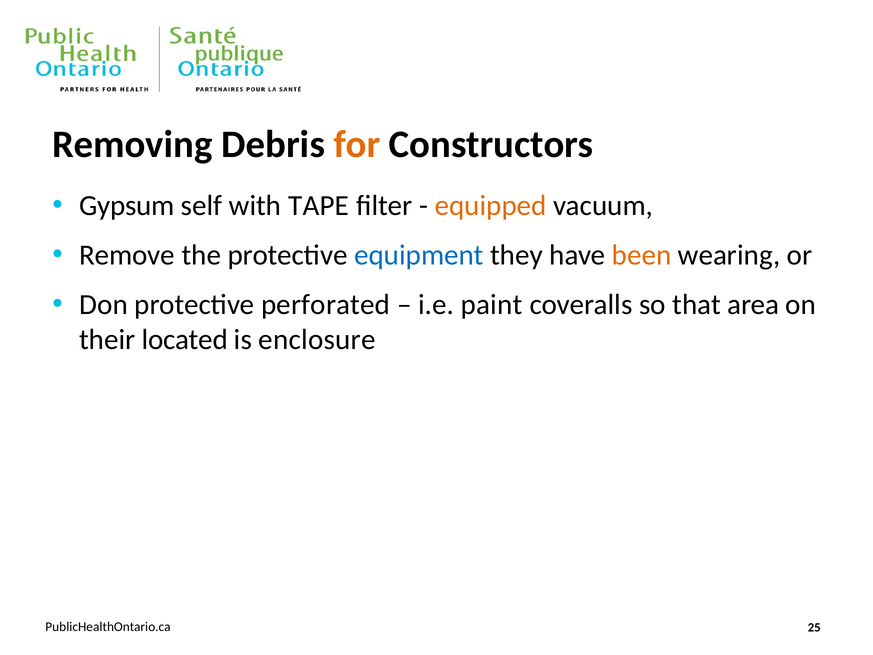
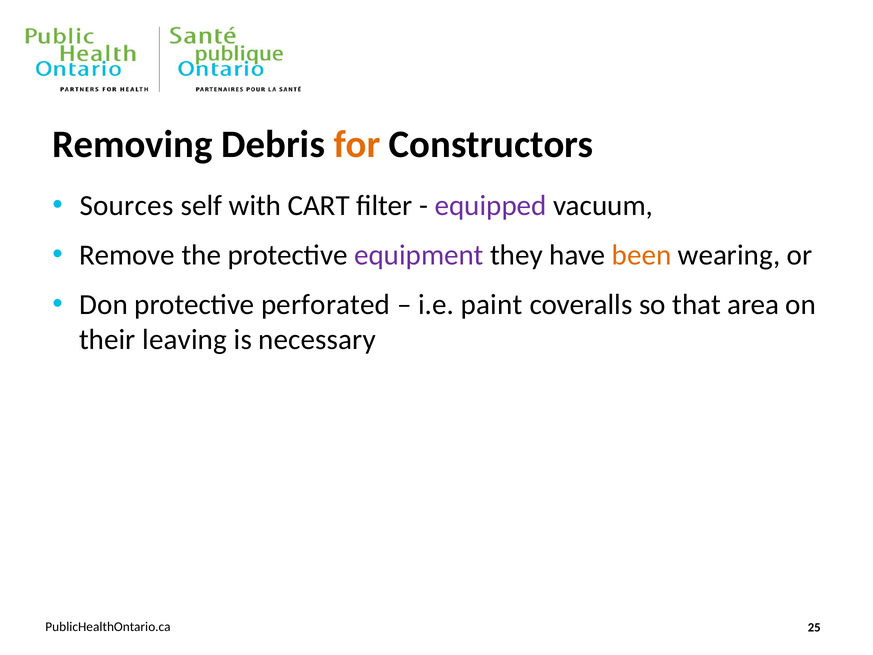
Gypsum: Gypsum -> Sources
TAPE: TAPE -> CART
equipped colour: orange -> purple
equipment colour: blue -> purple
located: located -> leaving
enclosure: enclosure -> necessary
